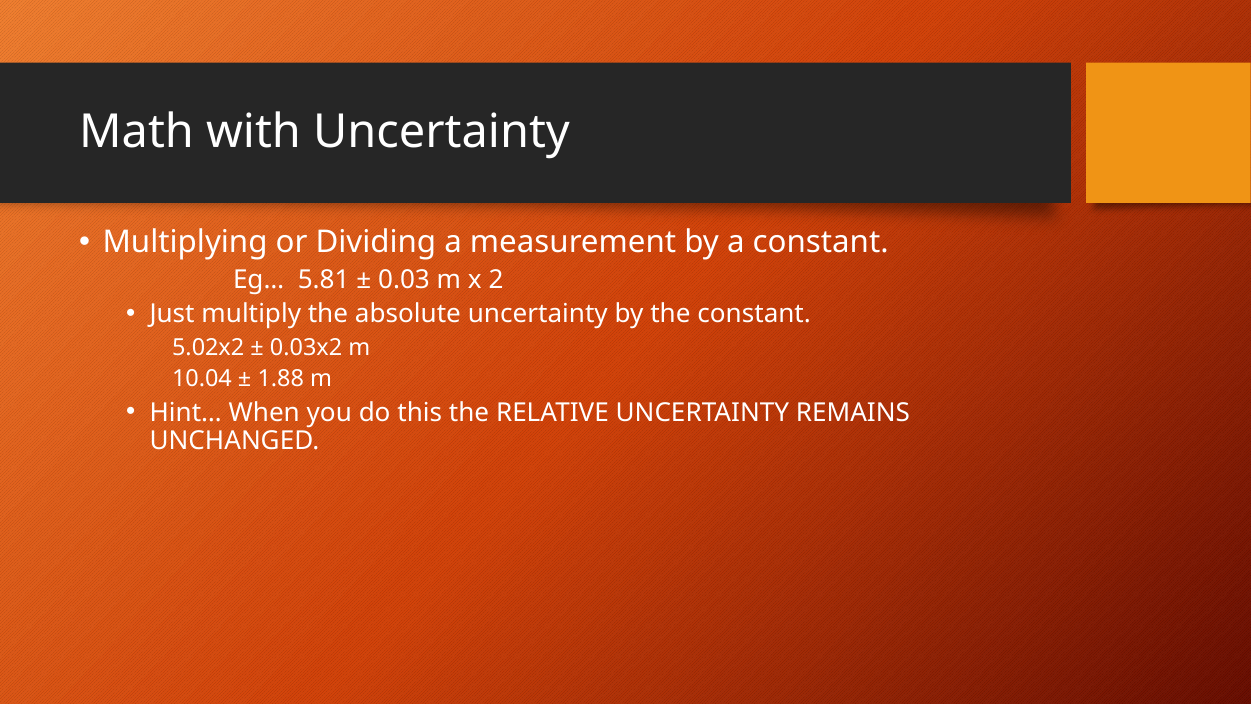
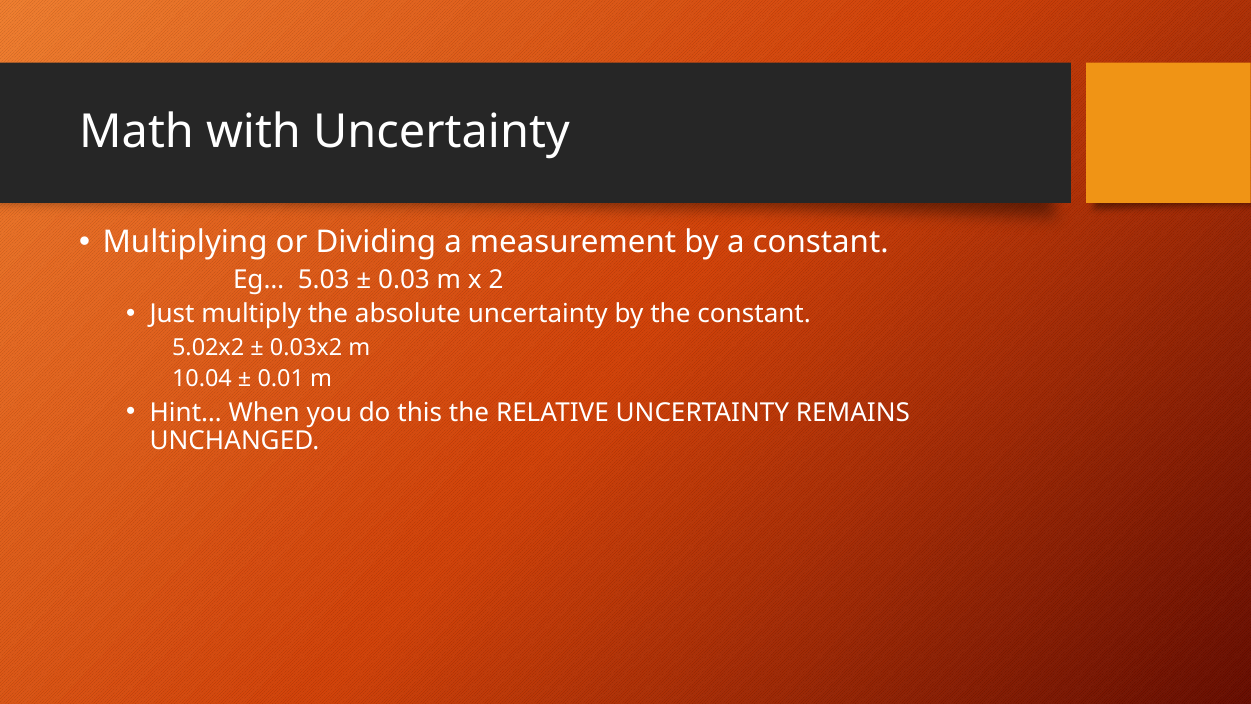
5.81: 5.81 -> 5.03
1.88: 1.88 -> 0.01
